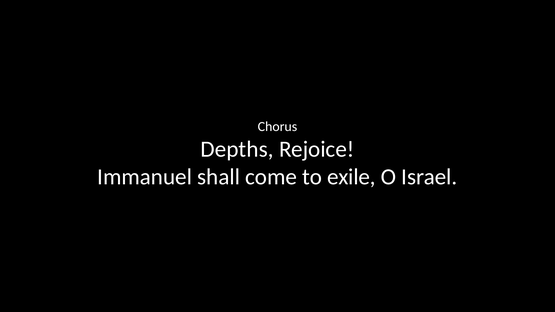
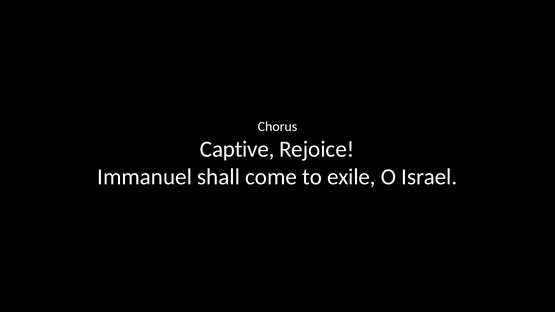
Depths: Depths -> Captive
